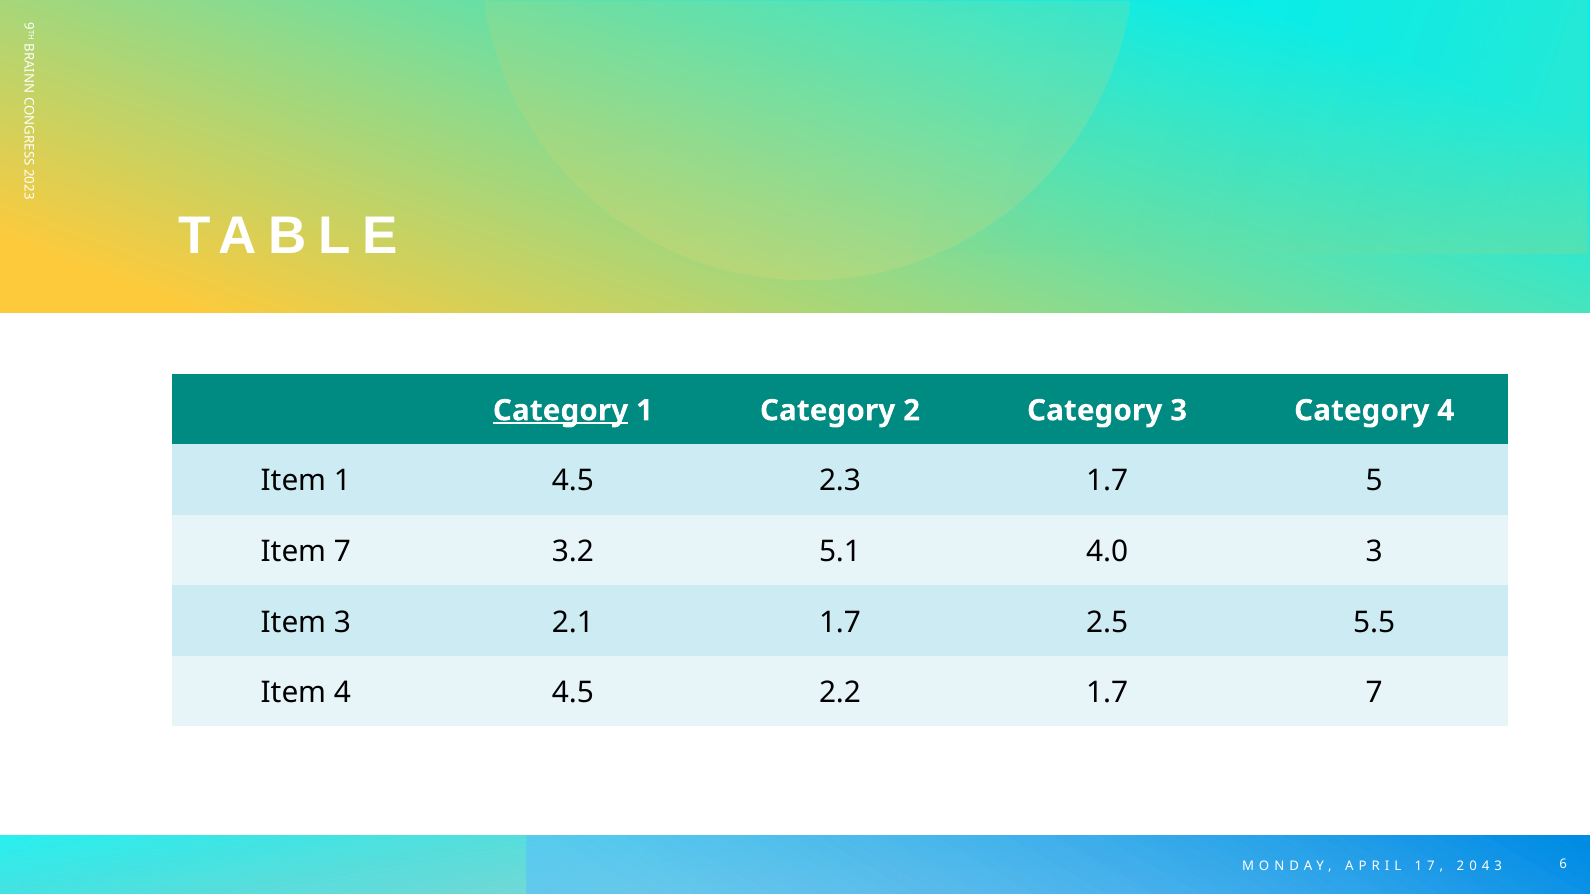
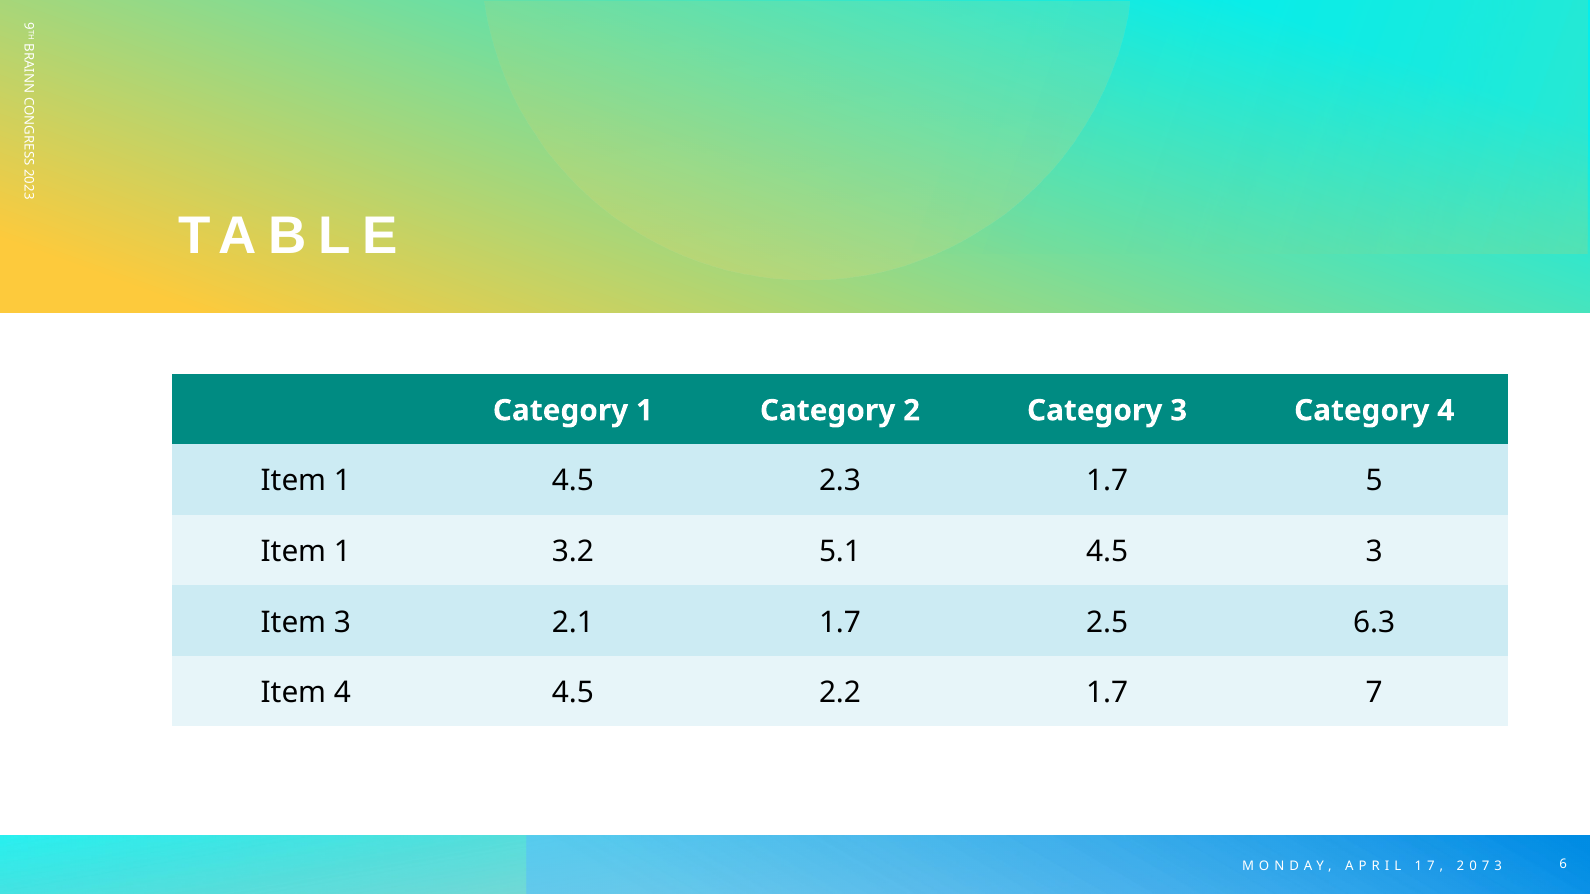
Category at (561, 411) underline: present -> none
7 at (342, 552): 7 -> 1
5.1 4.0: 4.0 -> 4.5
5.5: 5.5 -> 6.3
4 at (1486, 866): 4 -> 7
